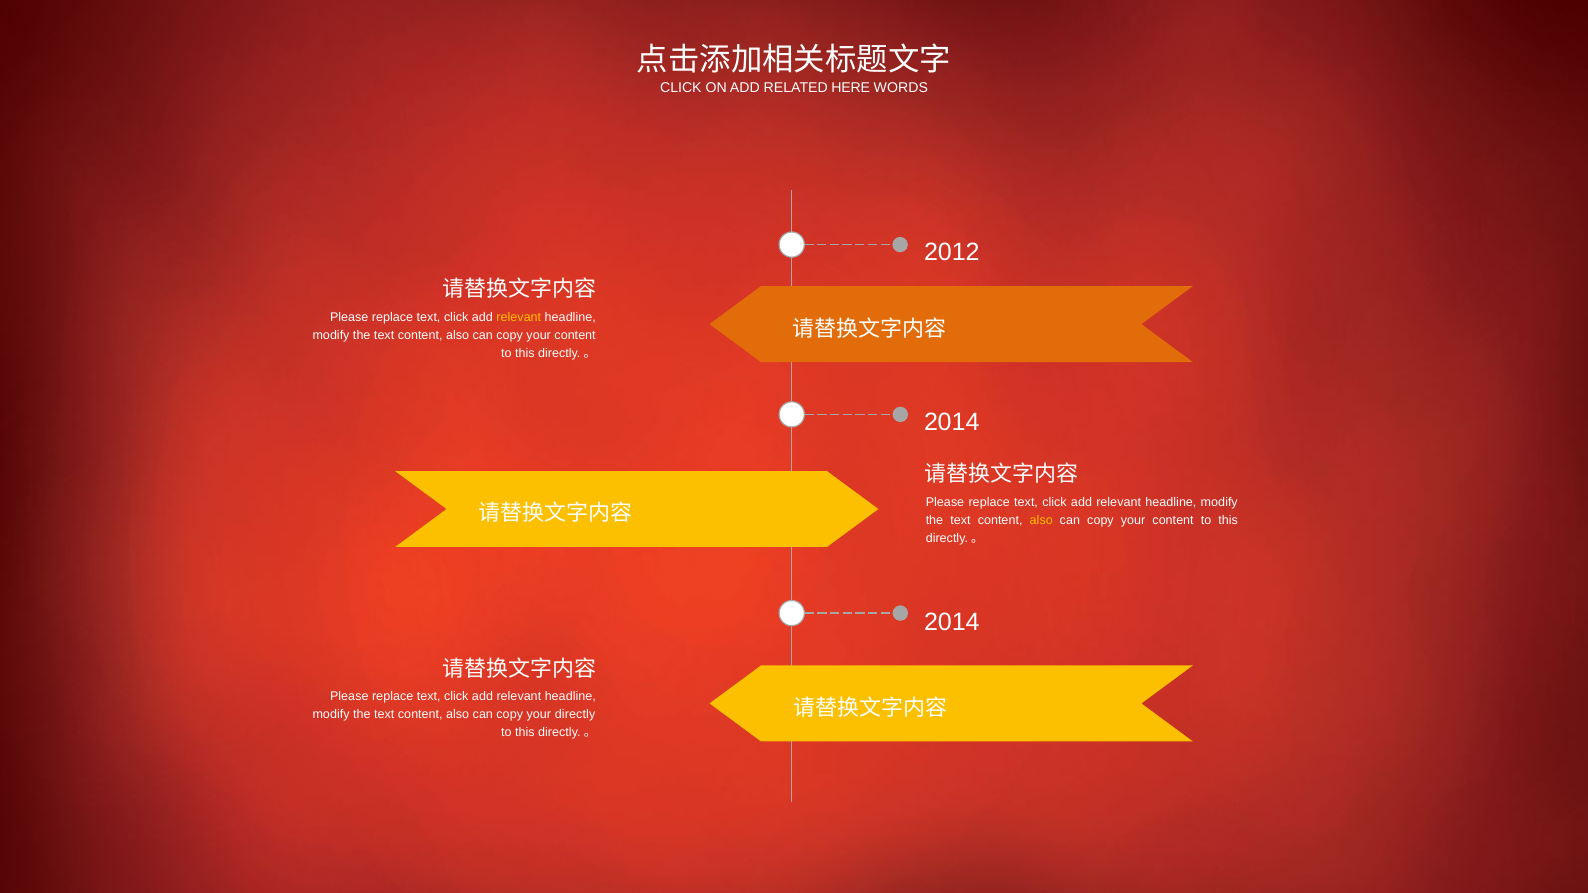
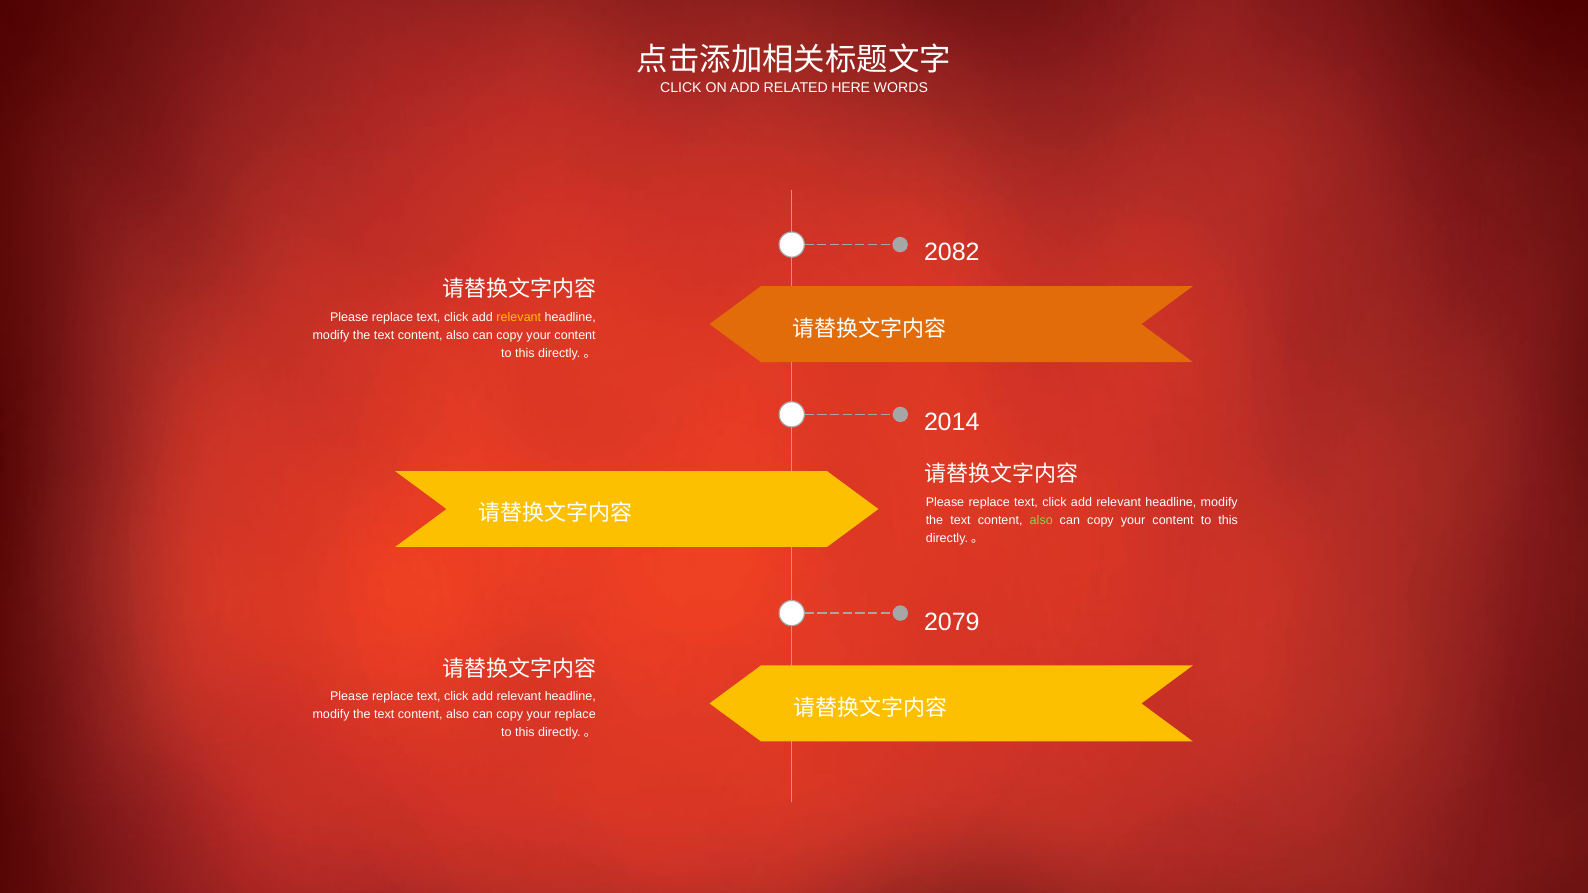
2012: 2012 -> 2082
also at (1041, 521) colour: yellow -> light green
2014 at (952, 623): 2014 -> 2079
your directly: directly -> replace
